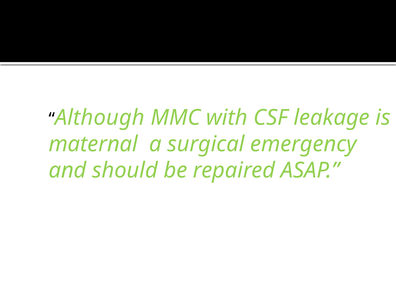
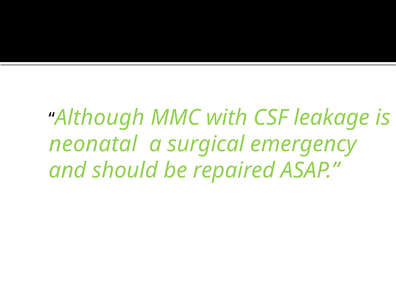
maternal: maternal -> neonatal
